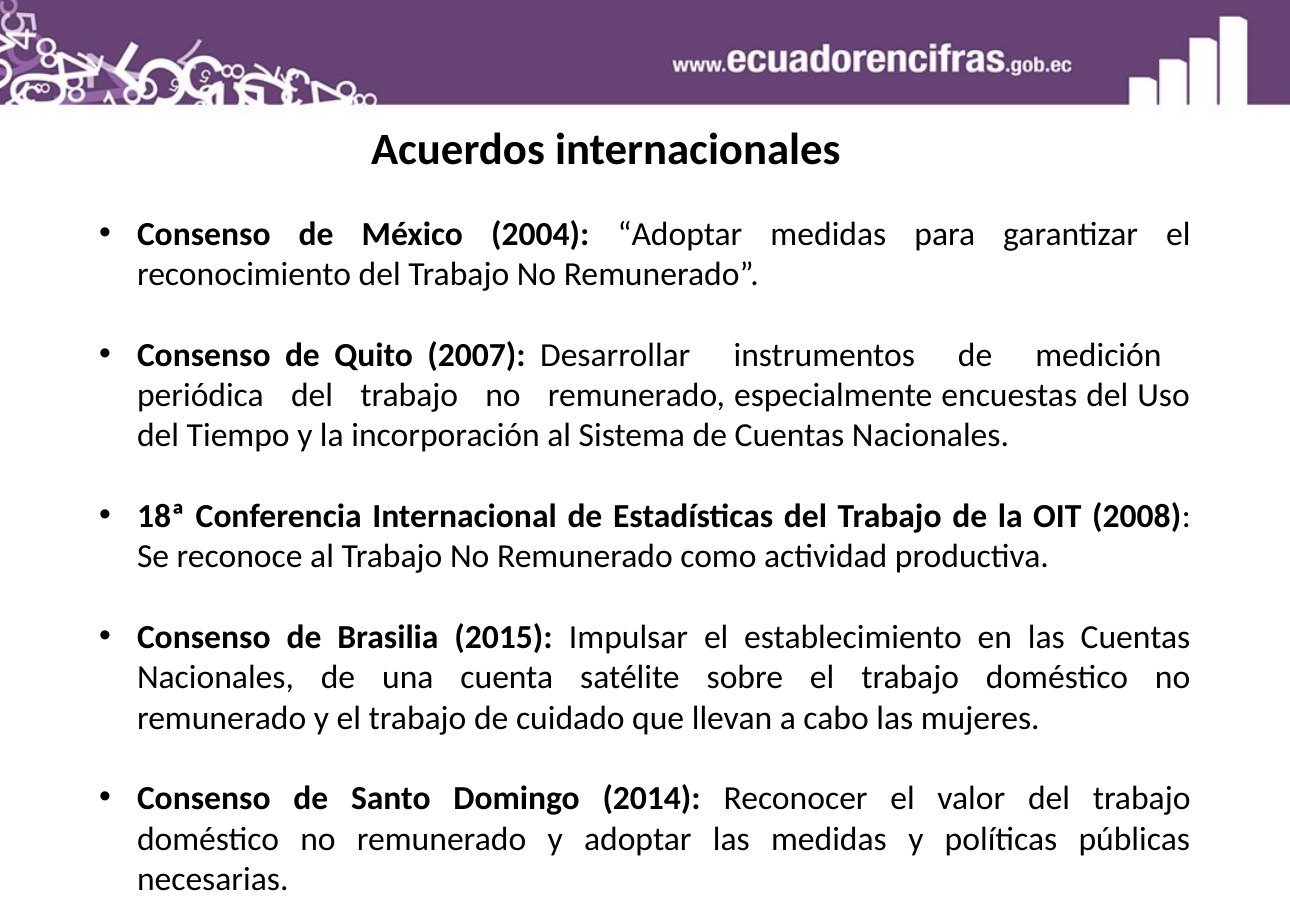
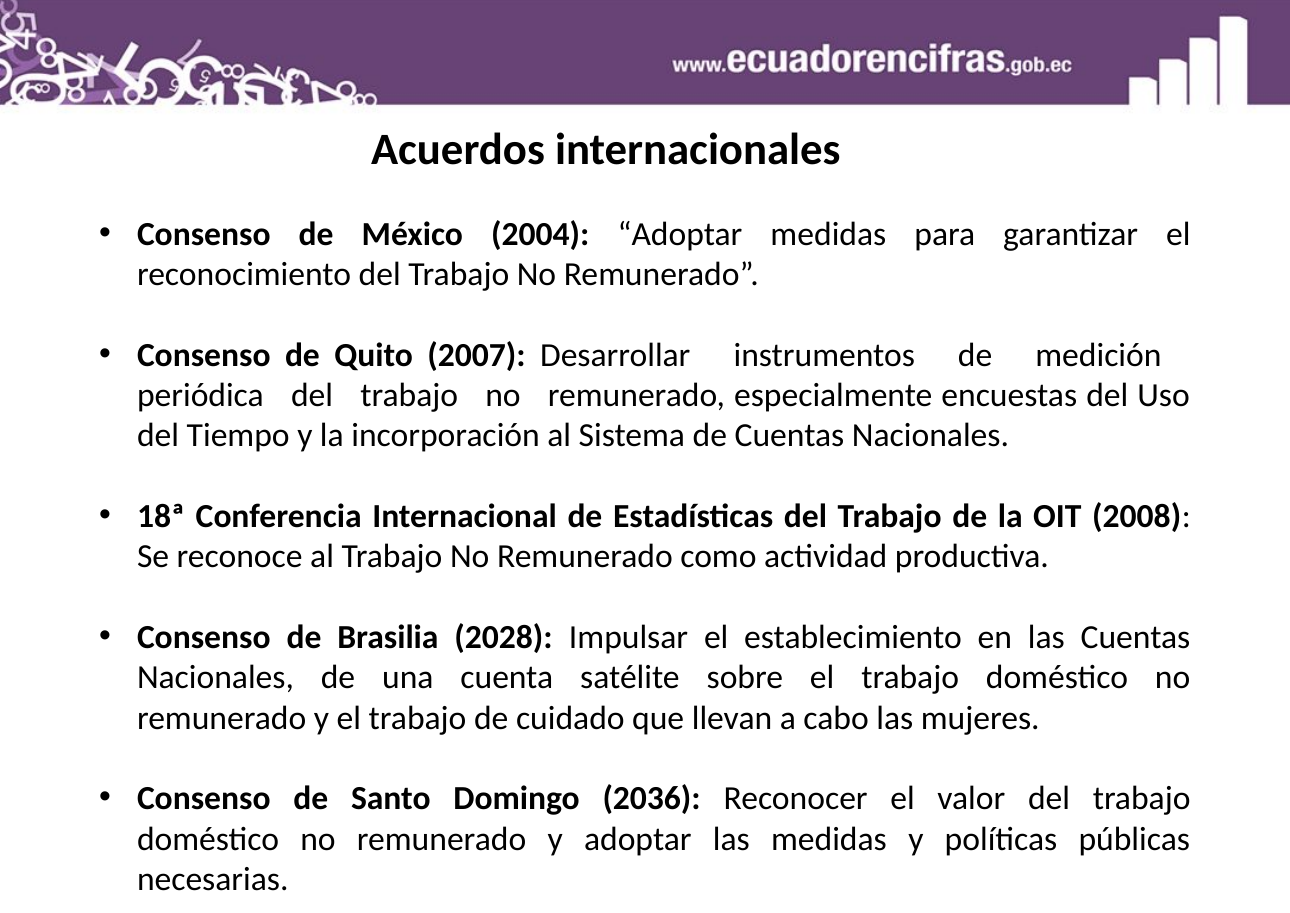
2015: 2015 -> 2028
2014: 2014 -> 2036
